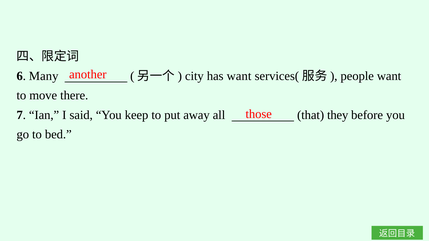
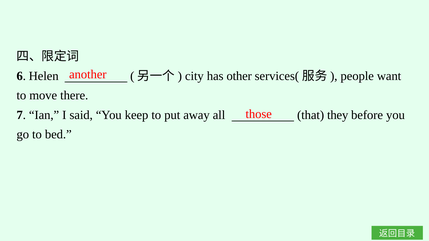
Many: Many -> Helen
has want: want -> other
